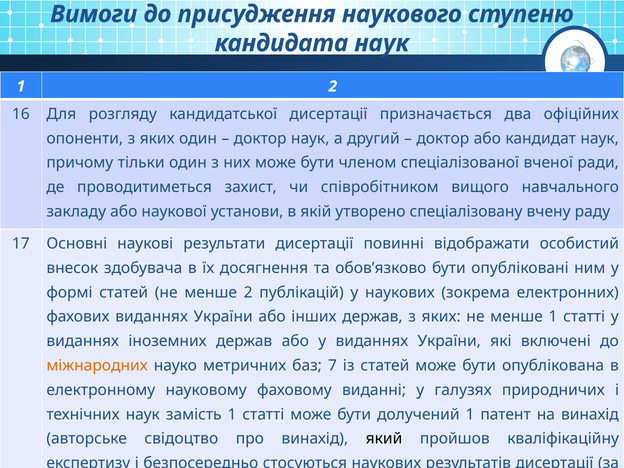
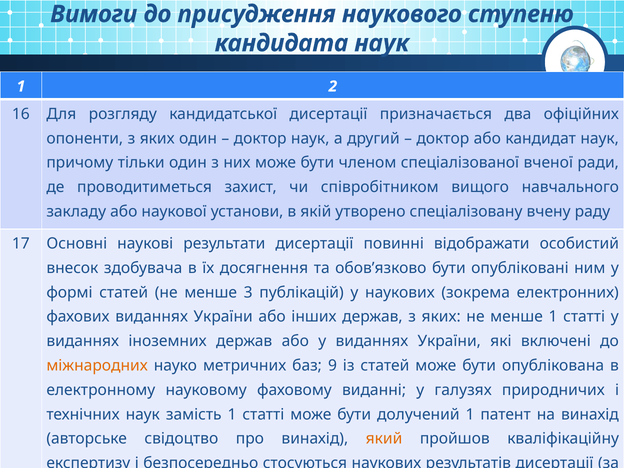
менше 2: 2 -> 3
7: 7 -> 9
який colour: black -> orange
